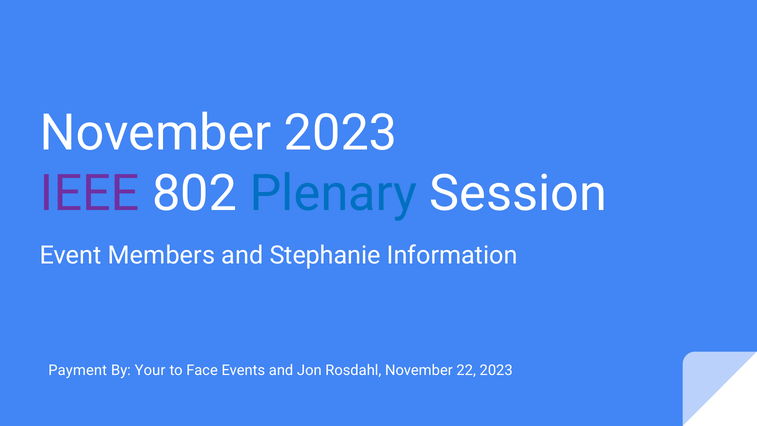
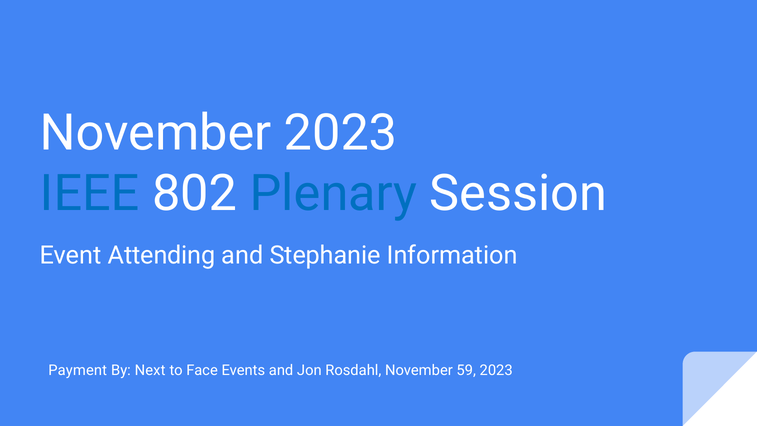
IEEE colour: purple -> blue
Members: Members -> Attending
Your: Your -> Next
22: 22 -> 59
